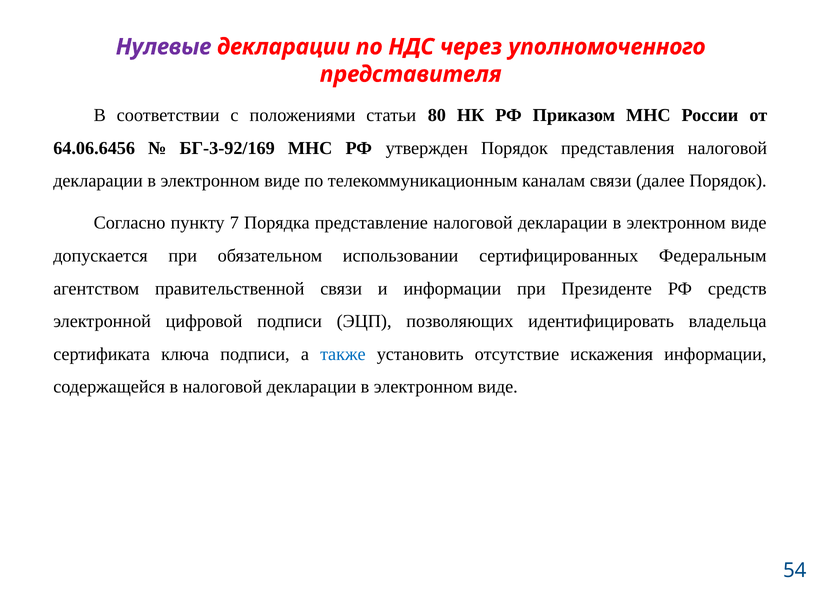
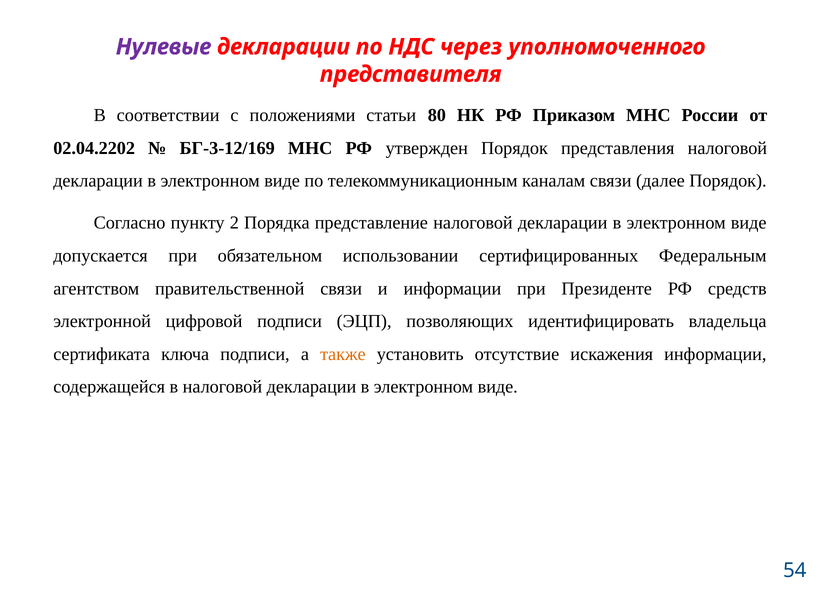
64.06.6456: 64.06.6456 -> 02.04.2202
БГ-3-92/169: БГ-3-92/169 -> БГ-3-12/169
7: 7 -> 2
также colour: blue -> orange
